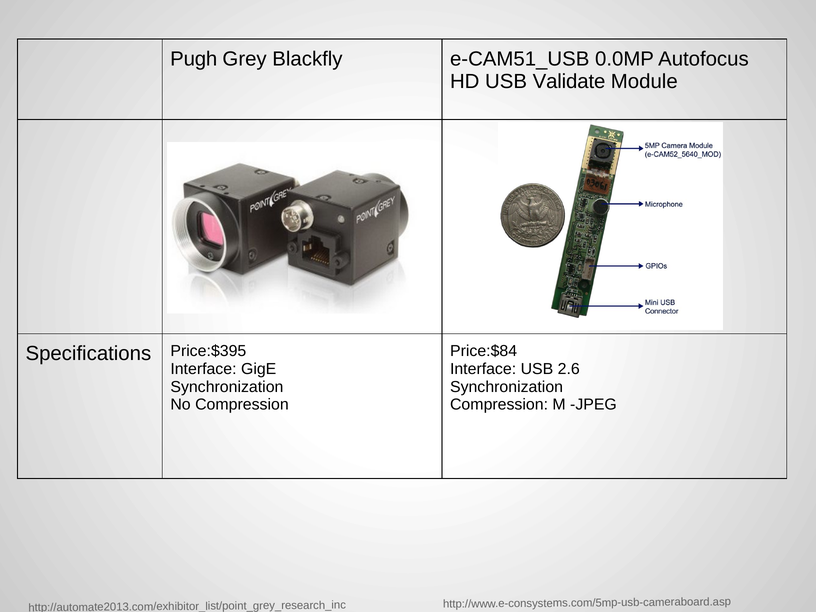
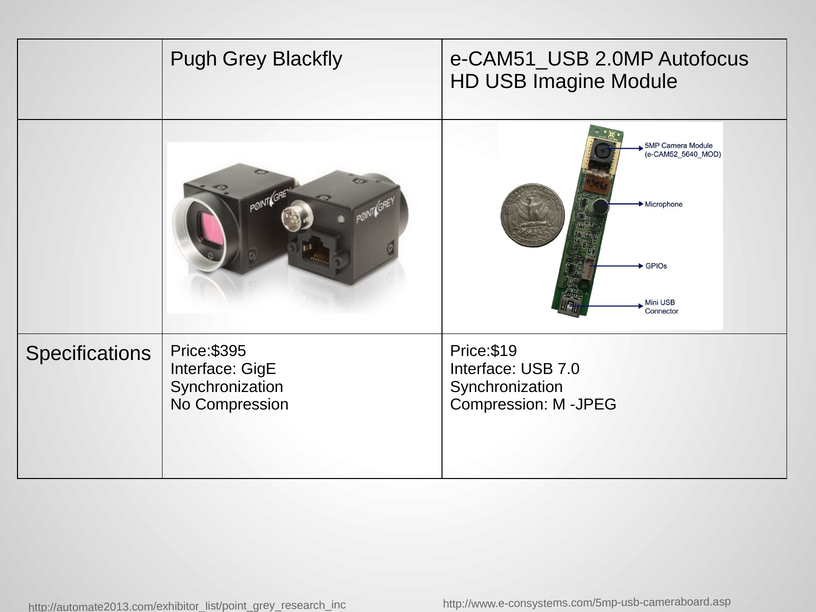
0.0MP: 0.0MP -> 2.0MP
Validate: Validate -> Imagine
Price:$84: Price:$84 -> Price:$19
2.6: 2.6 -> 7.0
